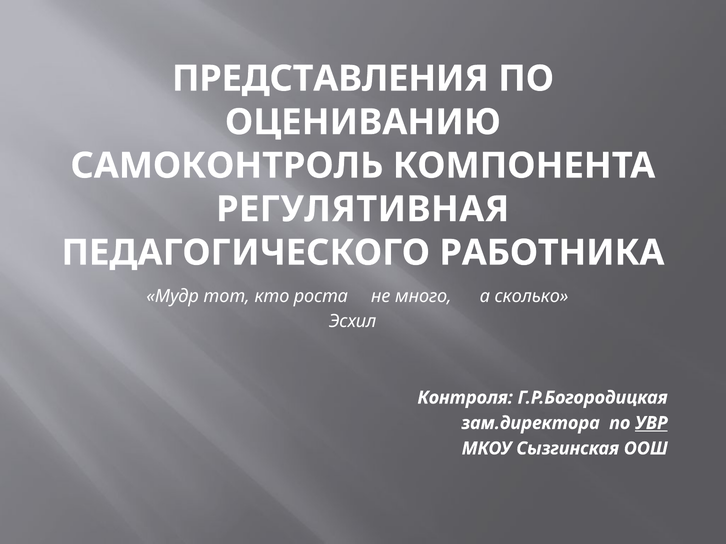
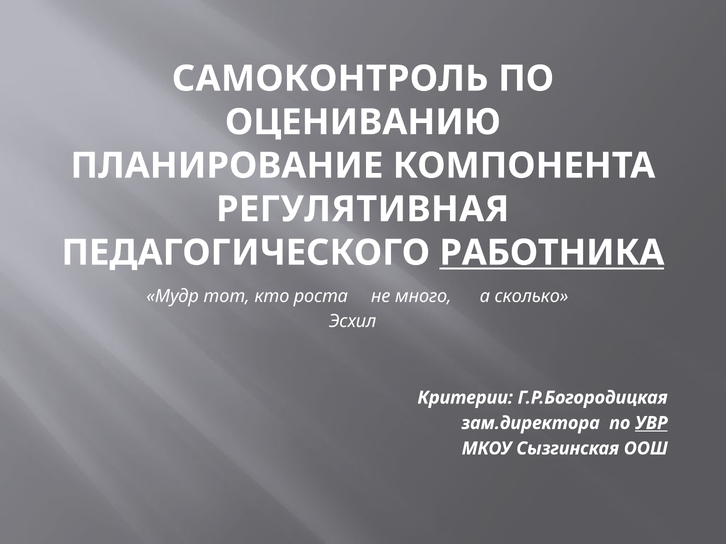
ПРЕДСТАВЛЕНИЯ: ПРЕДСТАВЛЕНИЯ -> САМОКОНТРОЛЬ
САМОКОНТРОЛЬ: САМОКОНТРОЛЬ -> ПЛАНИРОВАНИЕ
РАБОТНИКА underline: none -> present
Контроля: Контроля -> Критерии
